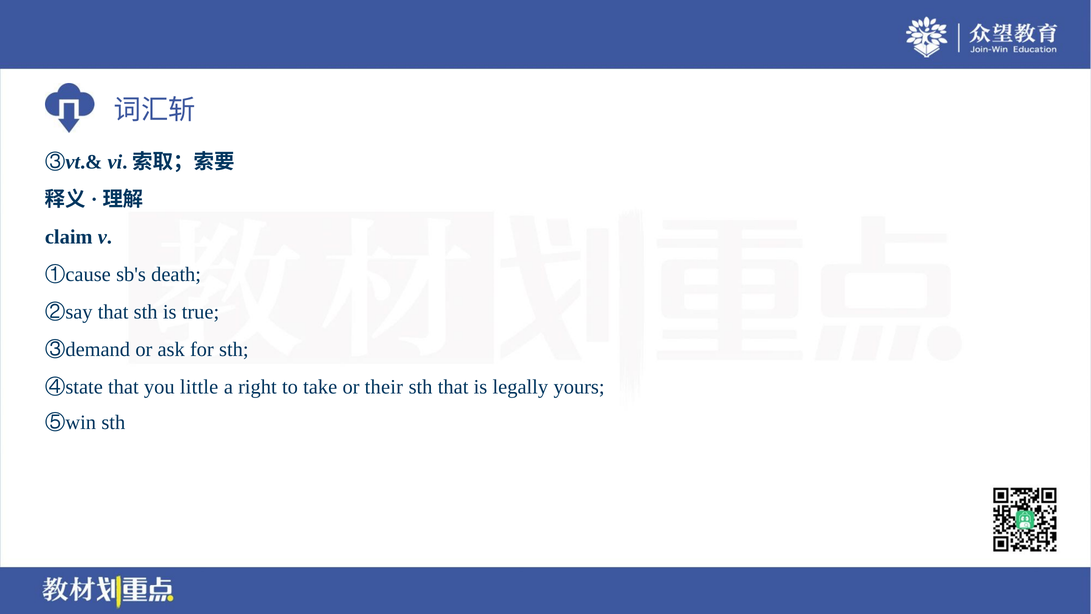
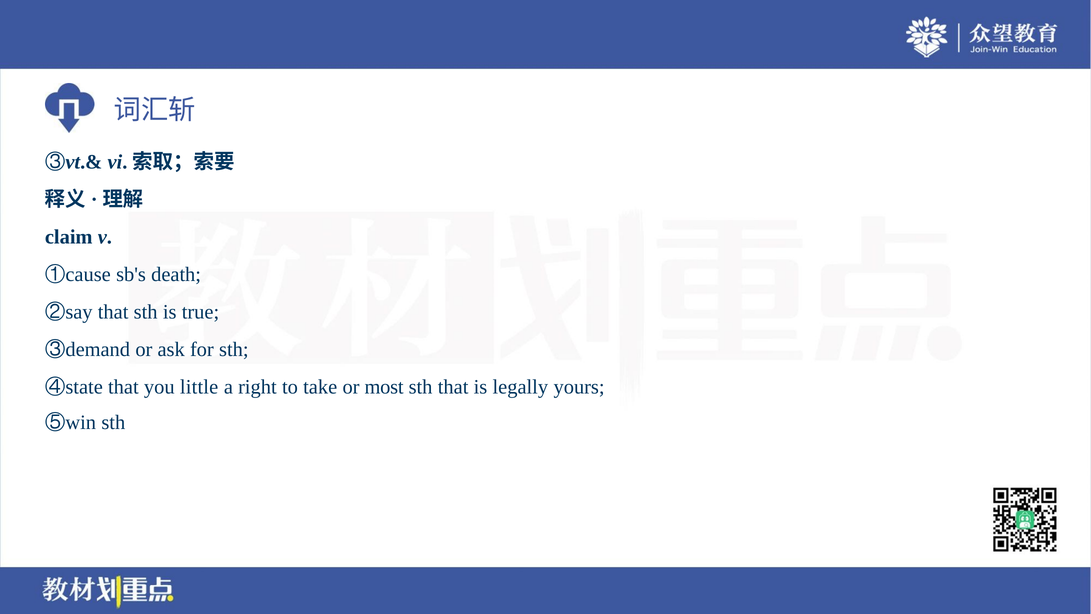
their: their -> most
